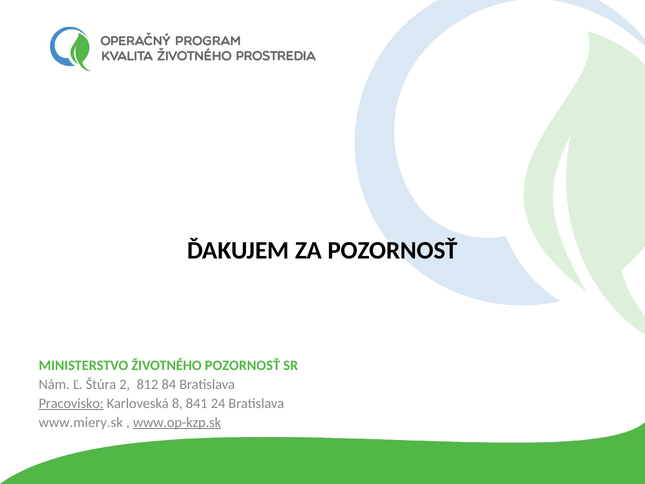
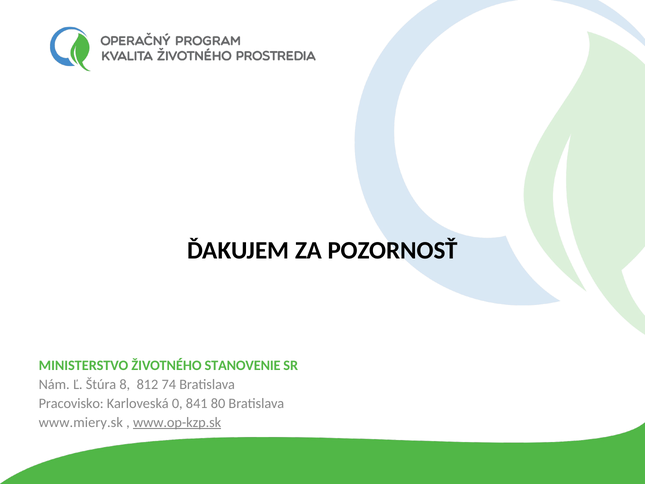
ŽIVOTNÉHO POZORNOSŤ: POZORNOSŤ -> STANOVENIE
2: 2 -> 8
84: 84 -> 74
Pracovisko underline: present -> none
8: 8 -> 0
24: 24 -> 80
